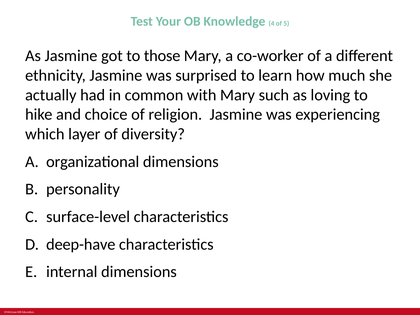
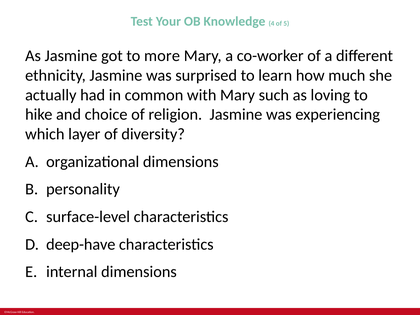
those: those -> more
